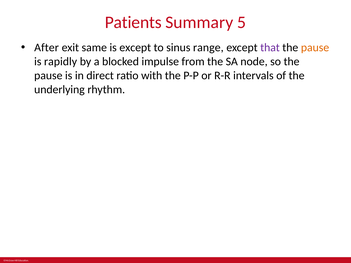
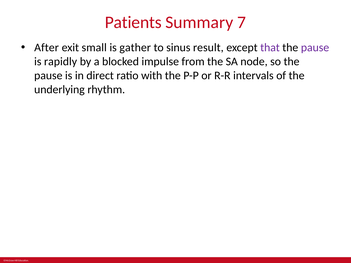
5: 5 -> 7
same: same -> small
is except: except -> gather
range: range -> result
pause at (315, 48) colour: orange -> purple
